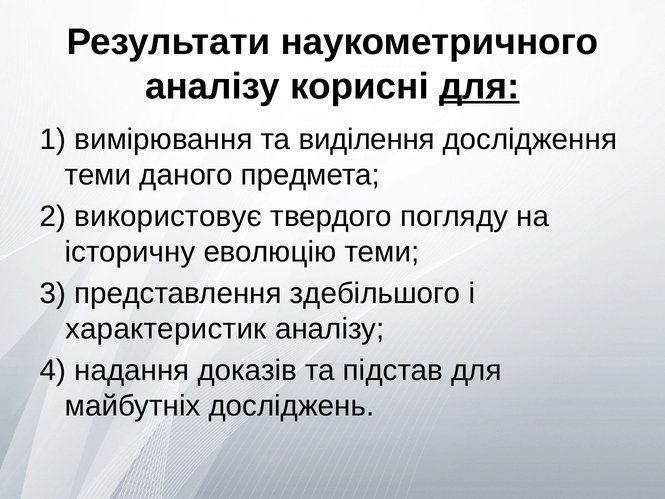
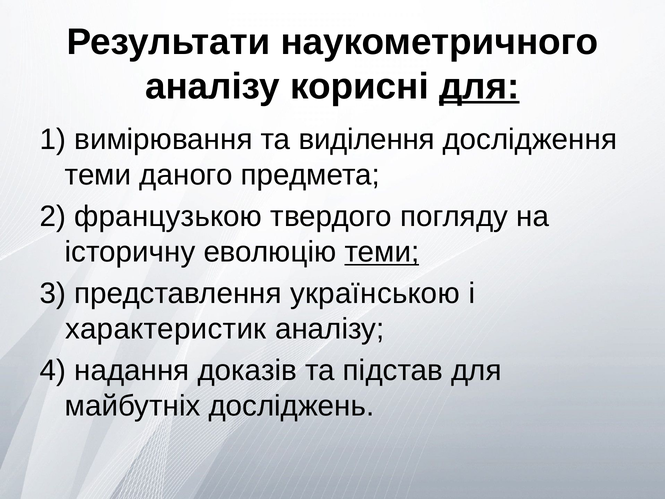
використовує: використовує -> французькою
теми at (382, 252) underline: none -> present
здебільшого: здебільшого -> українською
